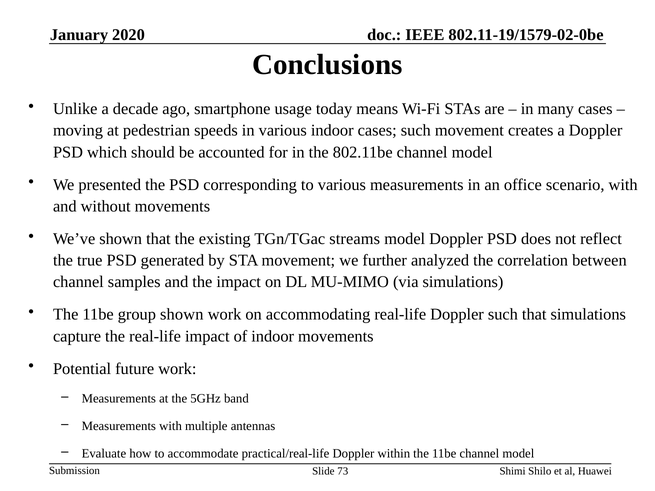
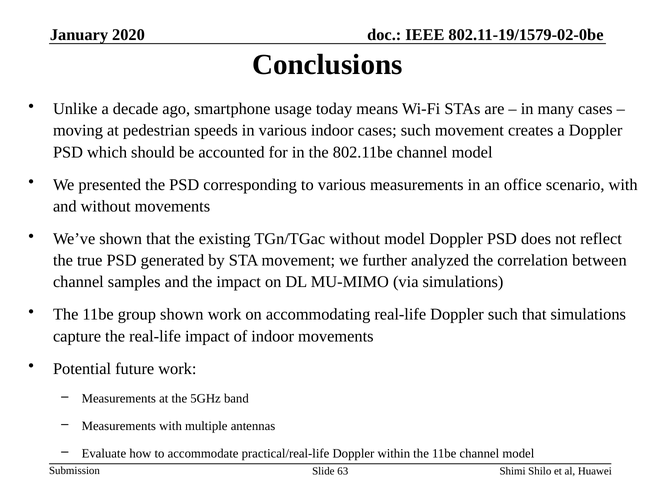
TGn/TGac streams: streams -> without
73: 73 -> 63
